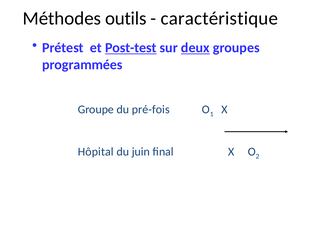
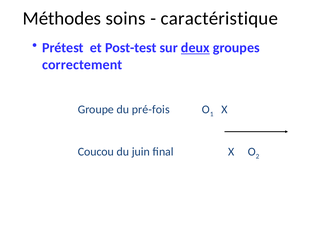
outils: outils -> soins
Post-test underline: present -> none
programmées: programmées -> correctement
Hôpital: Hôpital -> Coucou
